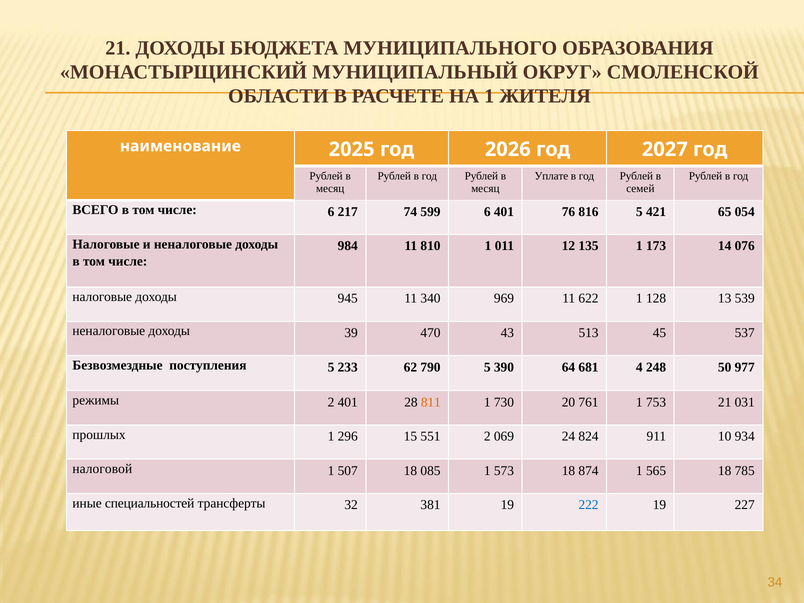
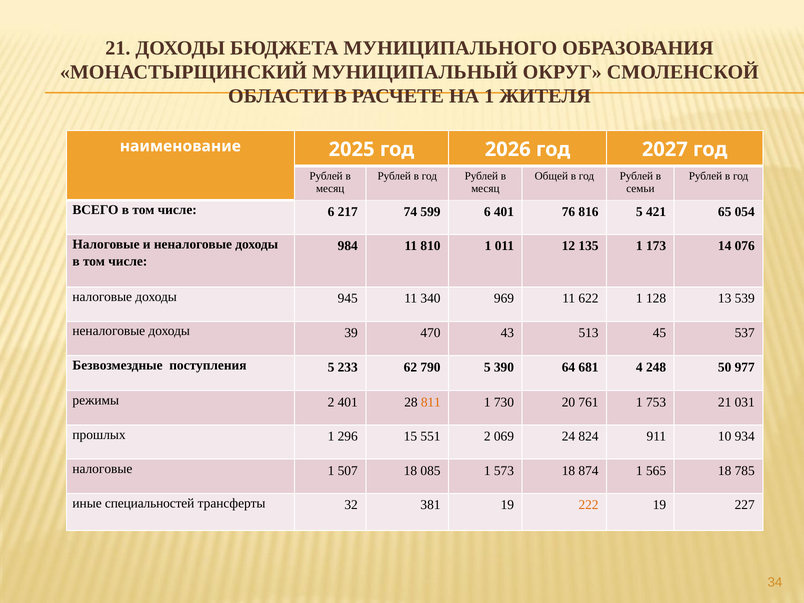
Уплате: Уплате -> Общей
семей: семей -> семьи
налоговой at (102, 469): налоговой -> налоговые
222 colour: blue -> orange
